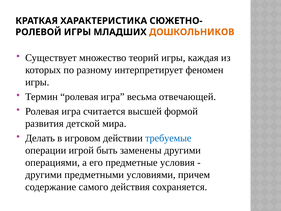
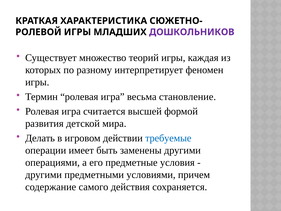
ДОШКОЛЬНИКОВ colour: orange -> purple
отвечающей: отвечающей -> становление
игрой: игрой -> имеет
